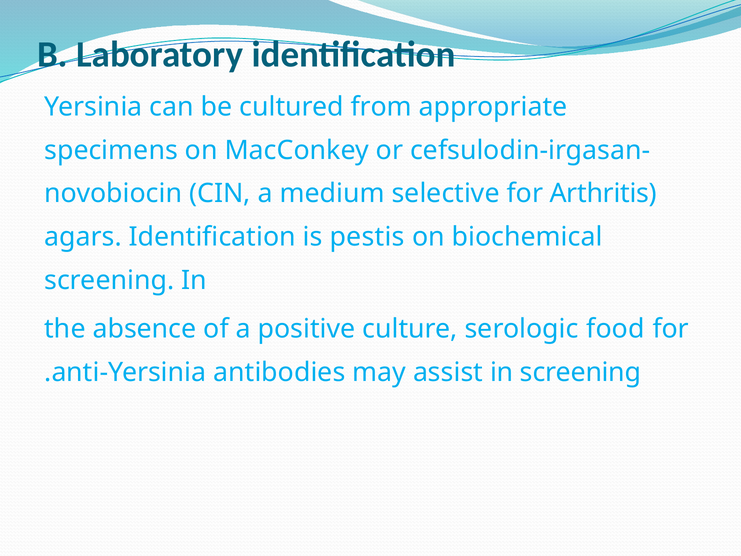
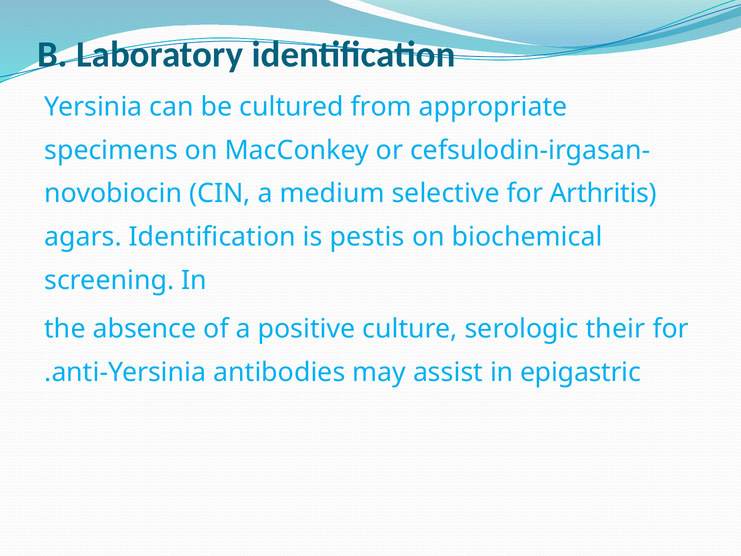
food: food -> their
in screening: screening -> epigastric
